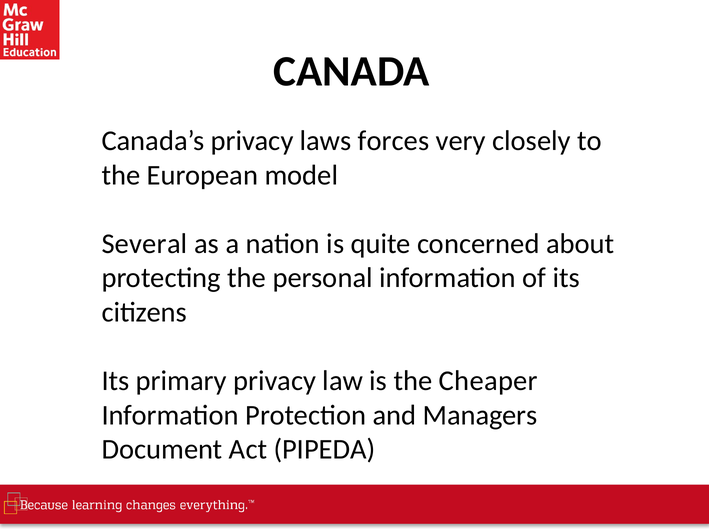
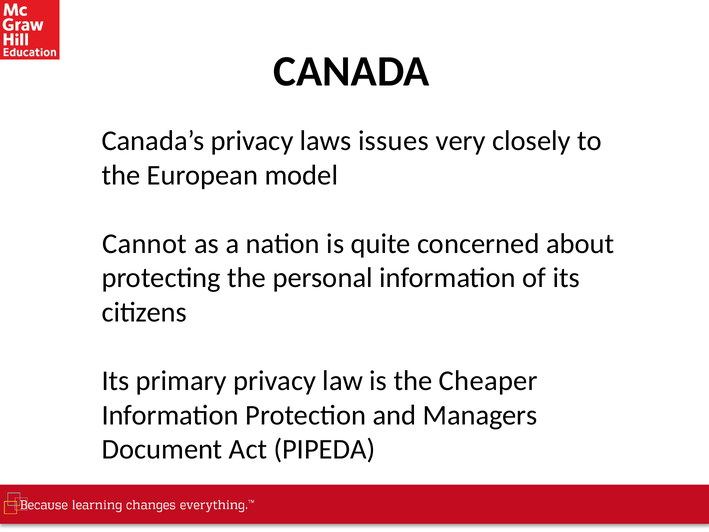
forces: forces -> issues
Several: Several -> Cannot
